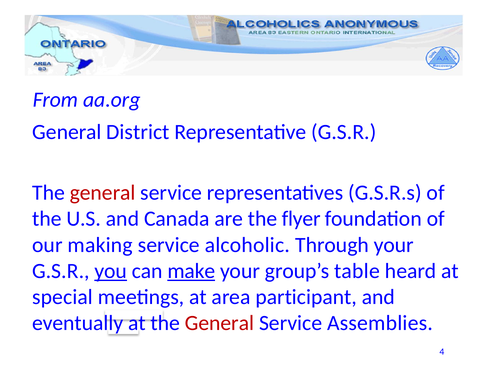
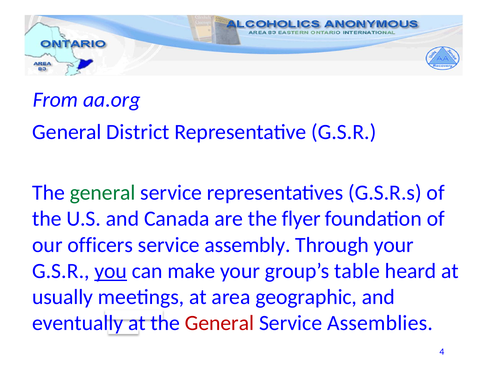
general at (103, 193) colour: red -> green
making: making -> officers
alcoholic: alcoholic -> assembly
make underline: present -> none
special: special -> usually
participant: participant -> geographic
